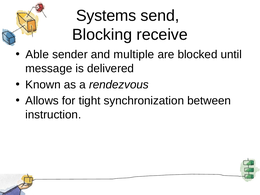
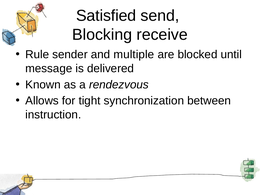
Systems: Systems -> Satisfied
Able: Able -> Rule
